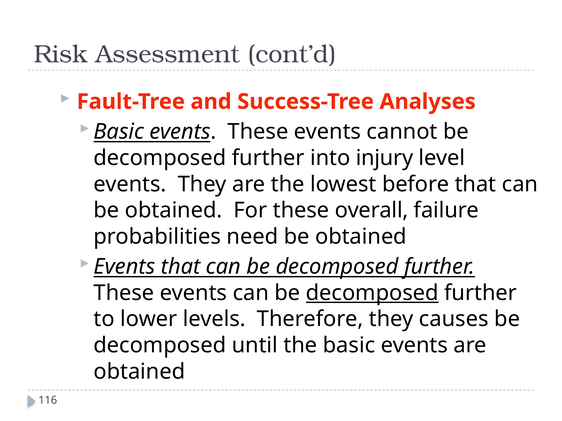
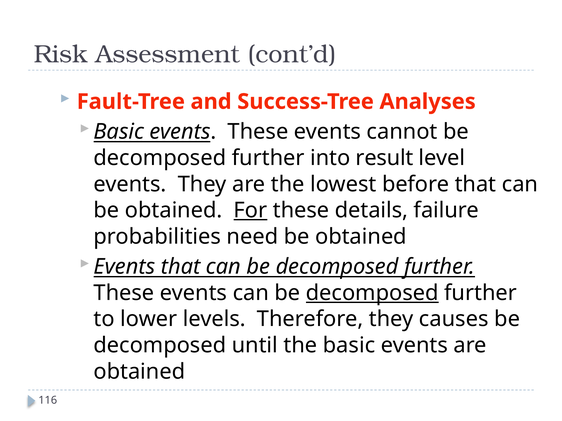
injury: injury -> result
For underline: none -> present
overall: overall -> details
